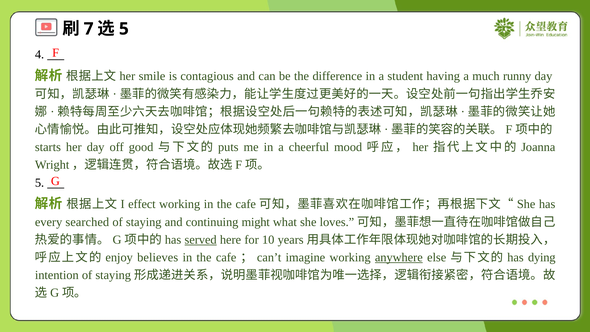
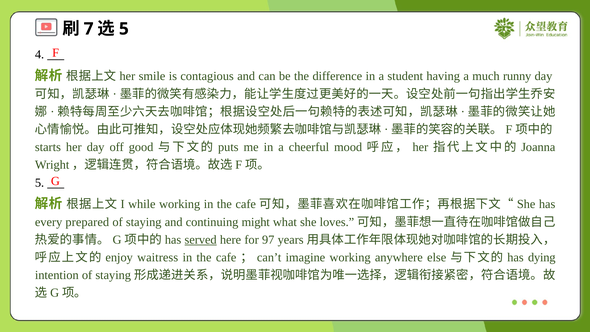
effect: effect -> while
searched: searched -> prepared
10: 10 -> 97
believes: believes -> waitress
anywhere underline: present -> none
